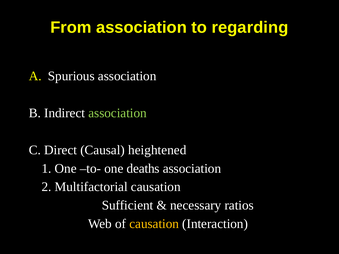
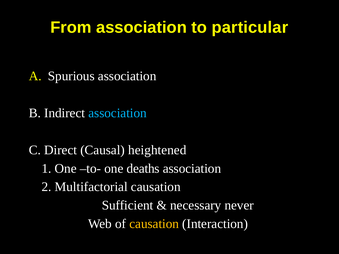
regarding: regarding -> particular
association at (118, 113) colour: light green -> light blue
ratios: ratios -> never
